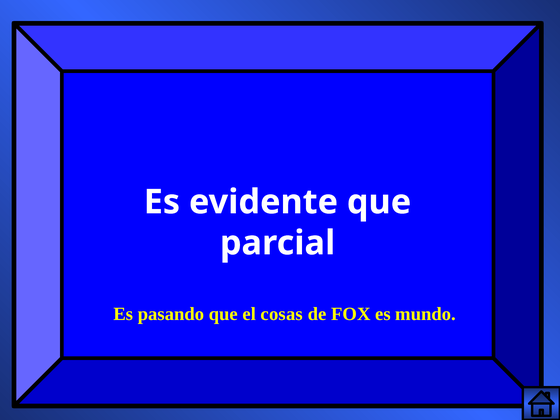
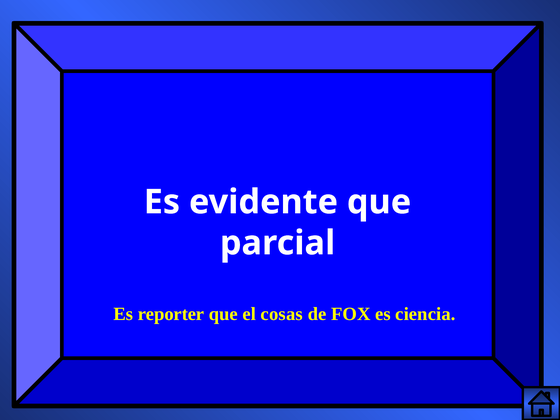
pasando: pasando -> reporter
mundo: mundo -> ciencia
